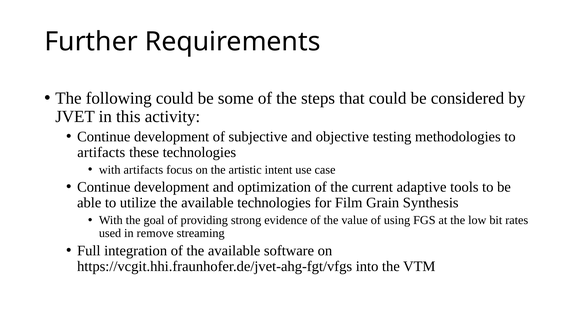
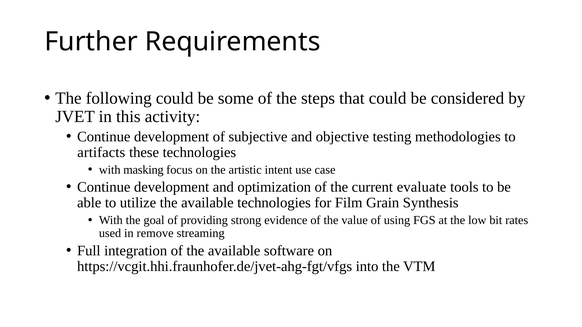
with artifacts: artifacts -> masking
adaptive: adaptive -> evaluate
